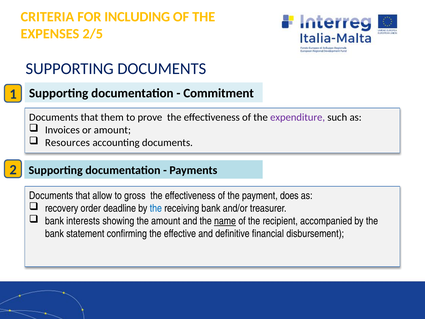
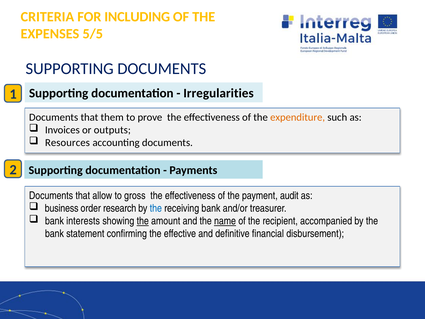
2/5: 2/5 -> 5/5
Commitment: Commitment -> Irregularities
expenditure colour: purple -> orange
or amount: amount -> outputs
does: does -> audit
recovery: recovery -> business
deadline: deadline -> research
the at (143, 221) underline: none -> present
